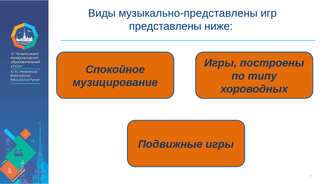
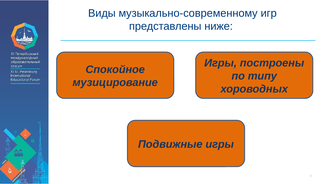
музыкально-представлены: музыкально-представлены -> музыкально-современному
